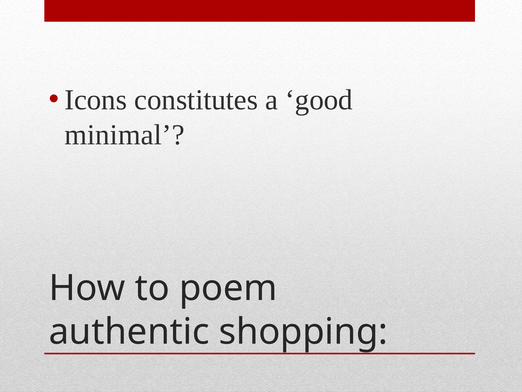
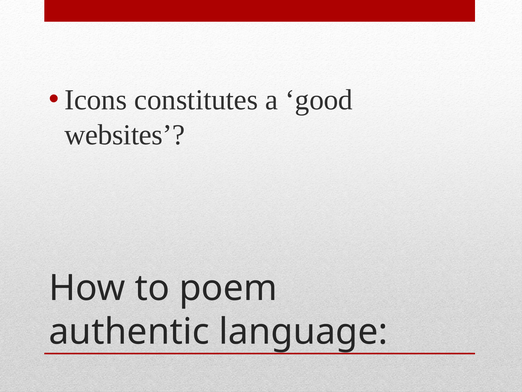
minimal: minimal -> websites
shopping: shopping -> language
